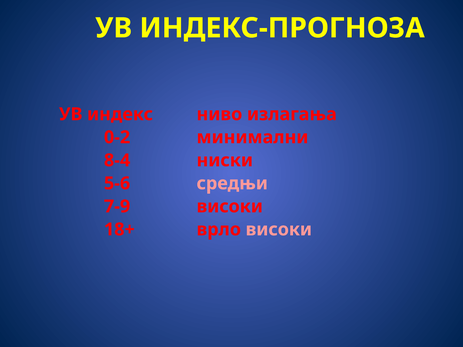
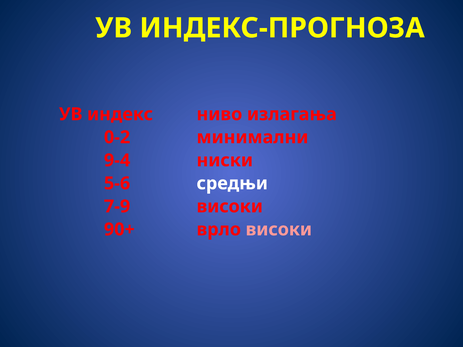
8-4: 8-4 -> 9-4
средњи colour: pink -> white
18+: 18+ -> 90+
